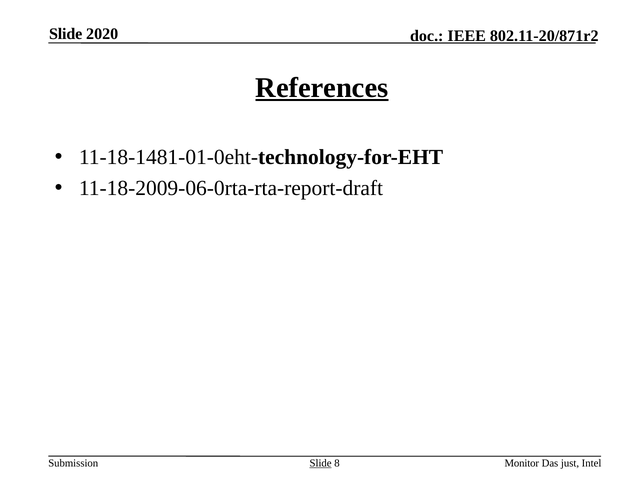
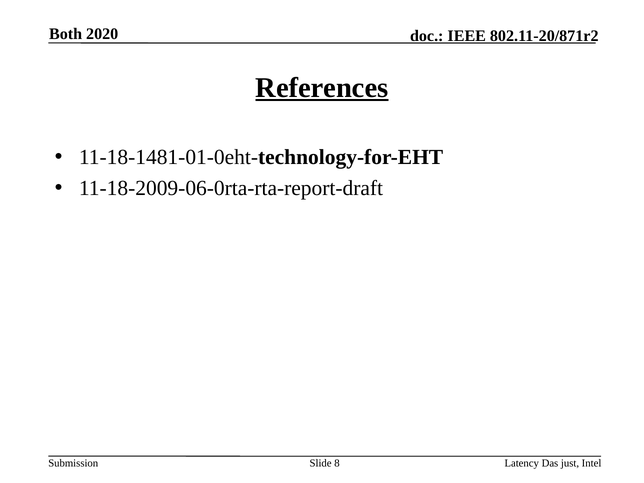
Slide at (66, 34): Slide -> Both
Slide at (321, 463) underline: present -> none
Monitor: Monitor -> Latency
